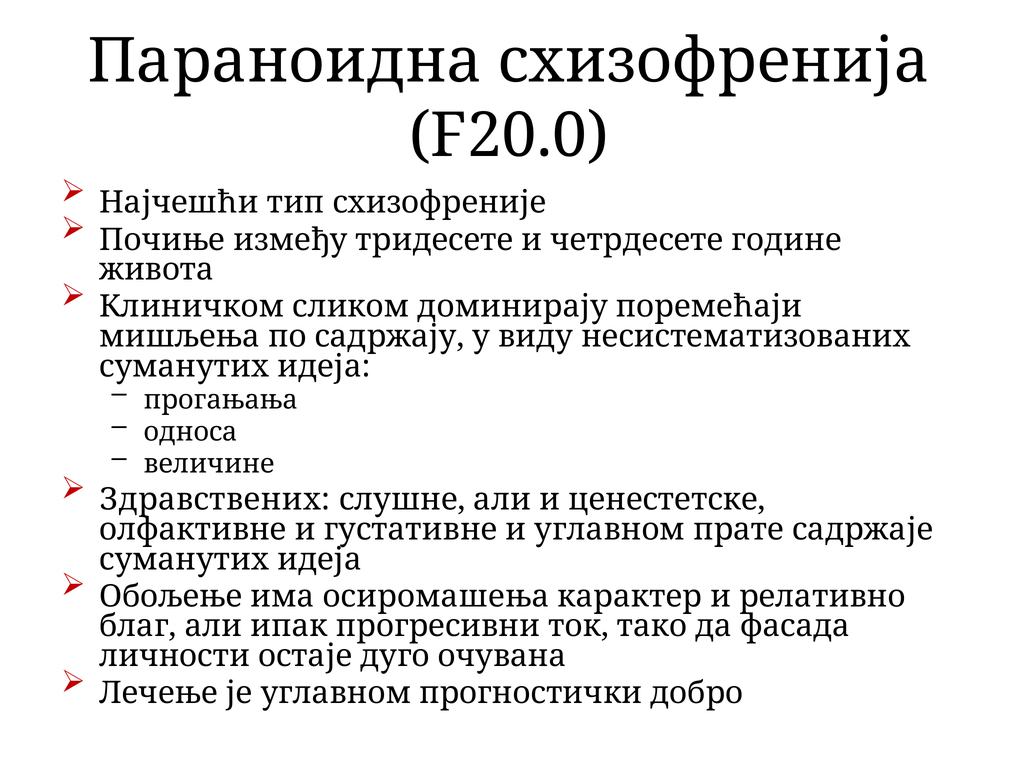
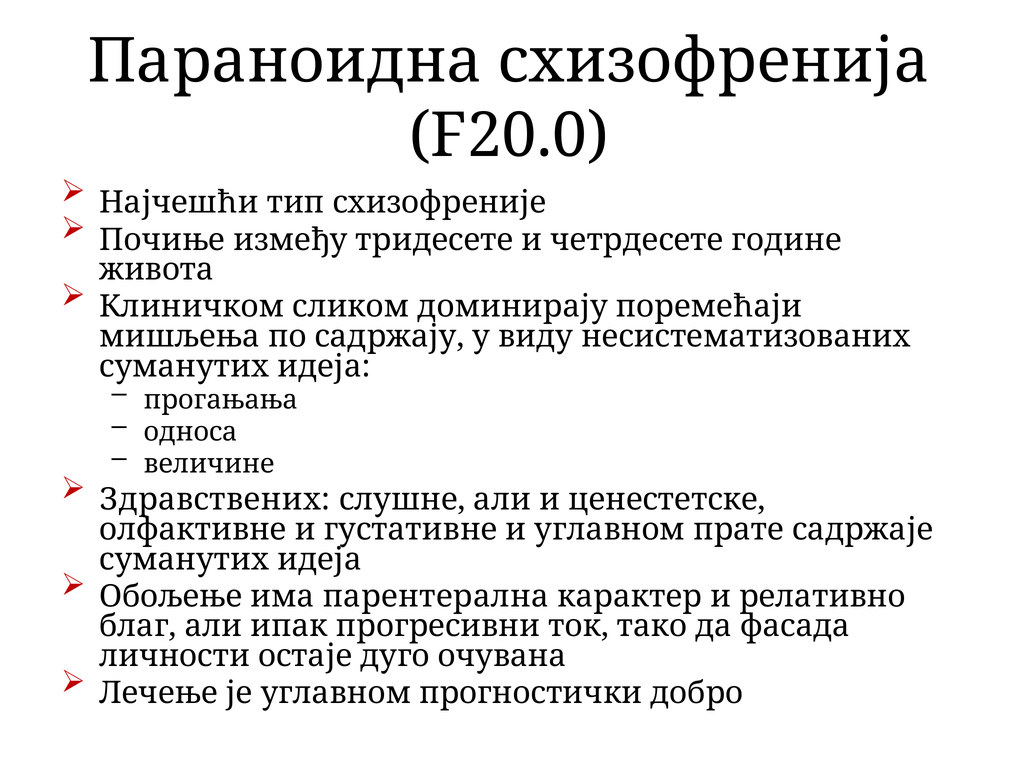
осиромашења: осиромашења -> парентерална
